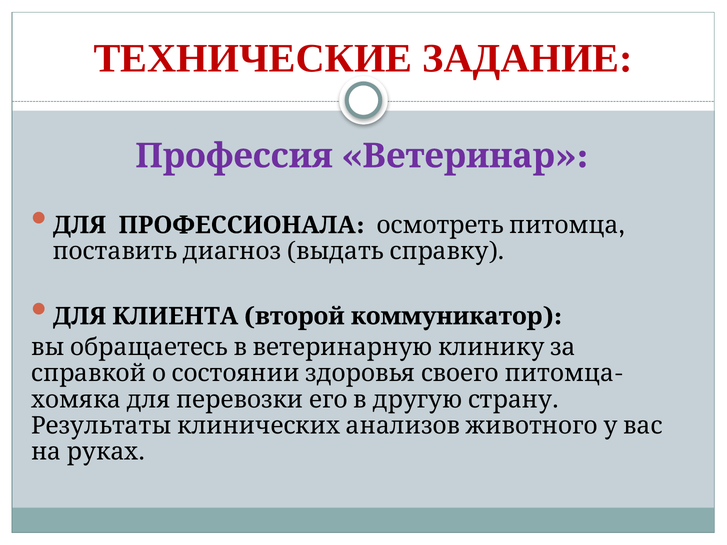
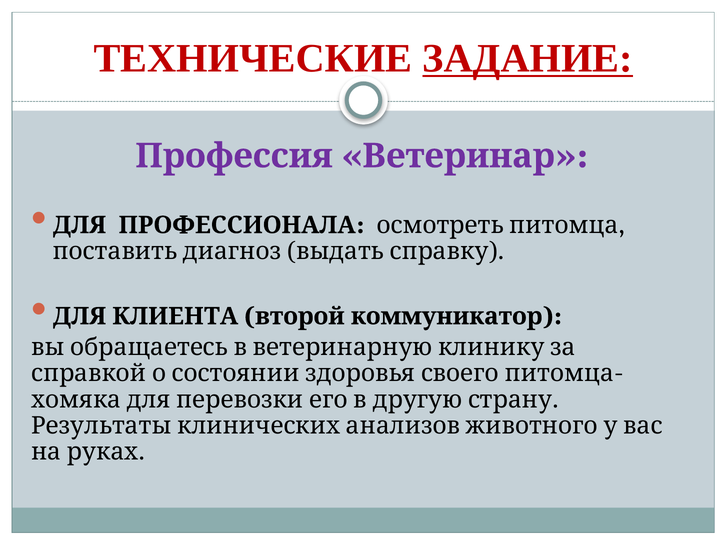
ЗАДАНИЕ underline: none -> present
